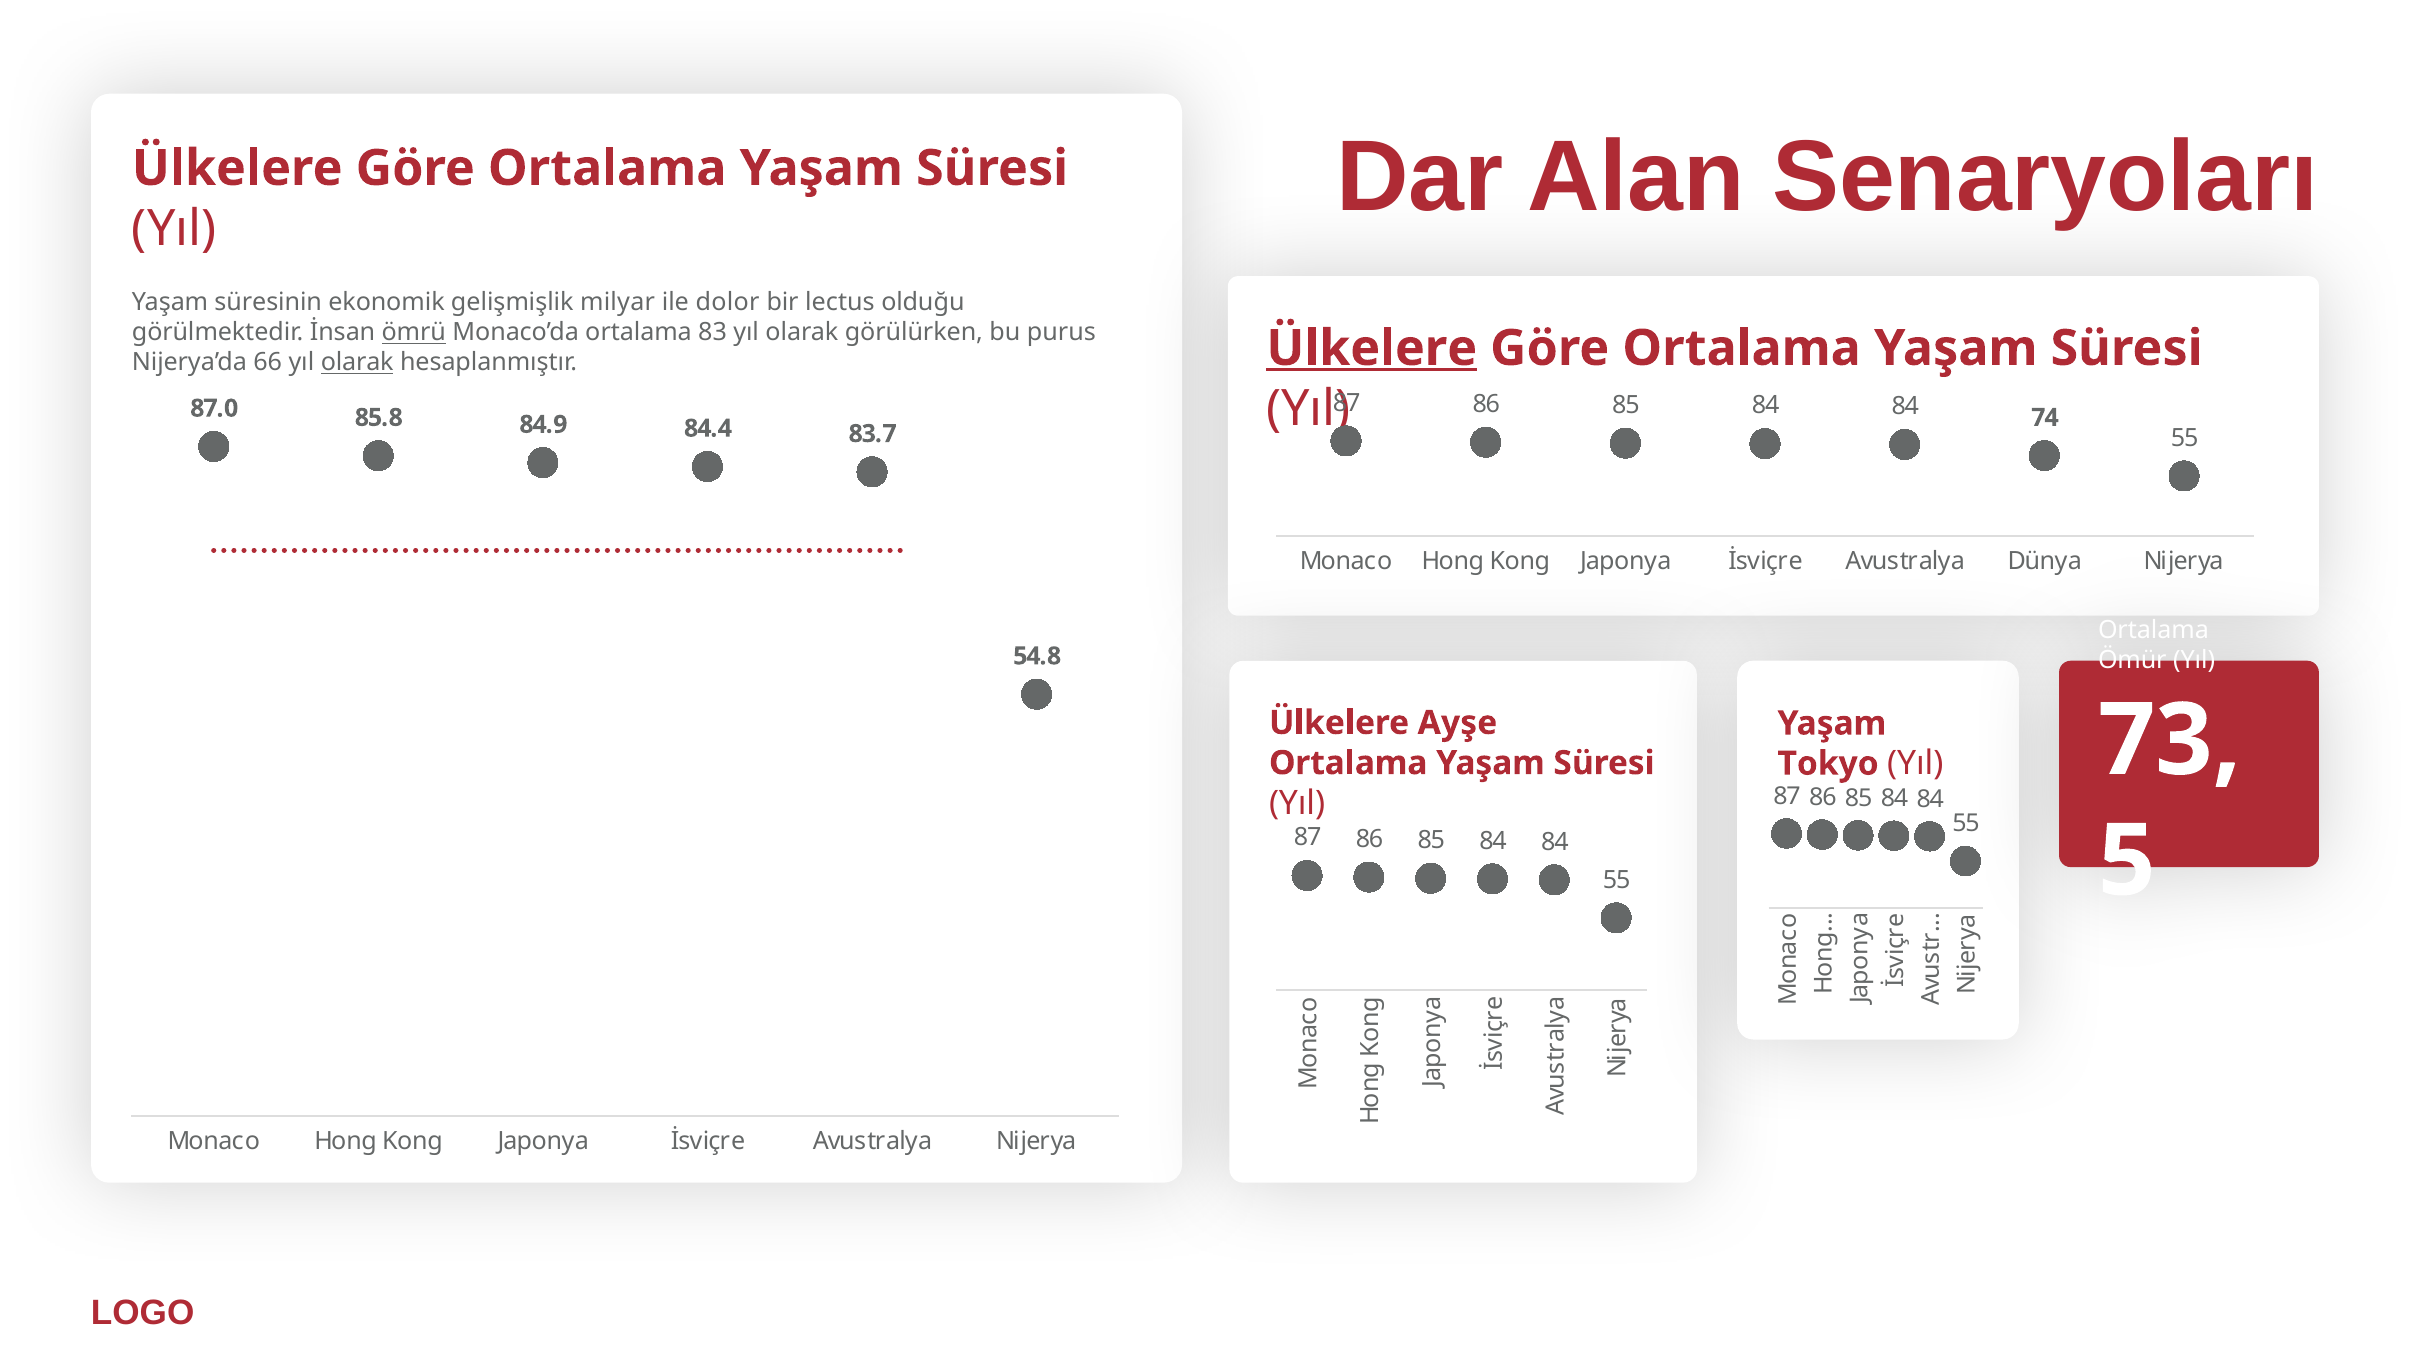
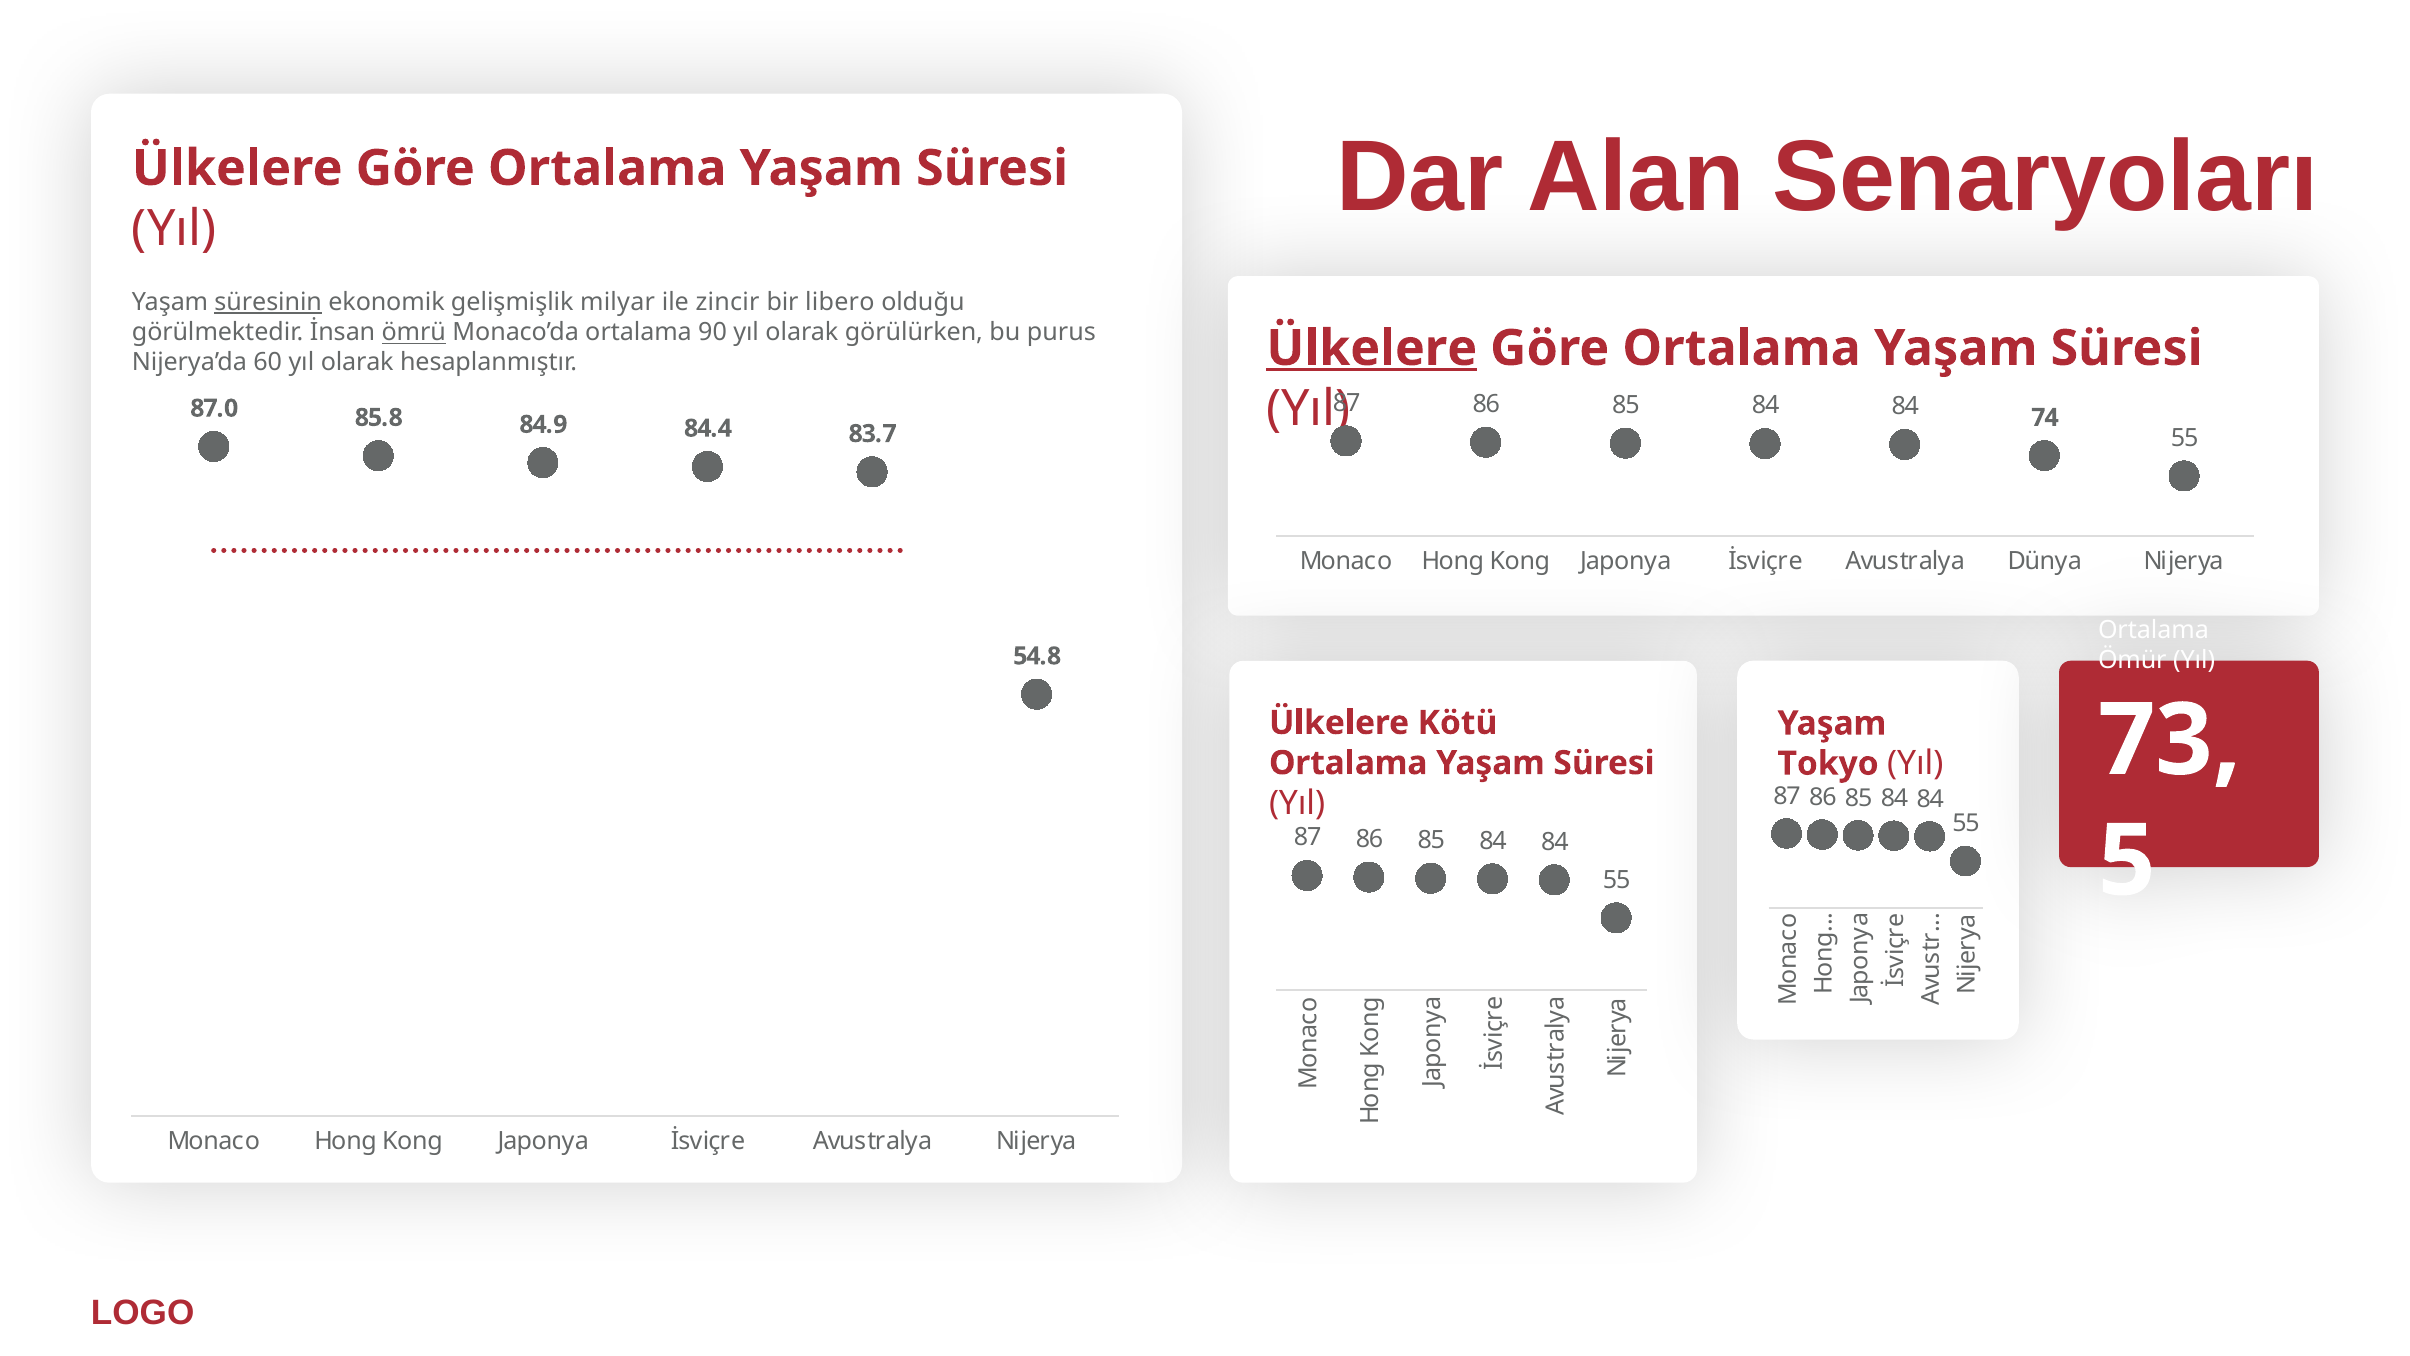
süresinin underline: none -> present
dolor: dolor -> zincir
lectus: lectus -> libero
83: 83 -> 90
66: 66 -> 60
olarak at (357, 363) underline: present -> none
Ayşe: Ayşe -> Kötü
